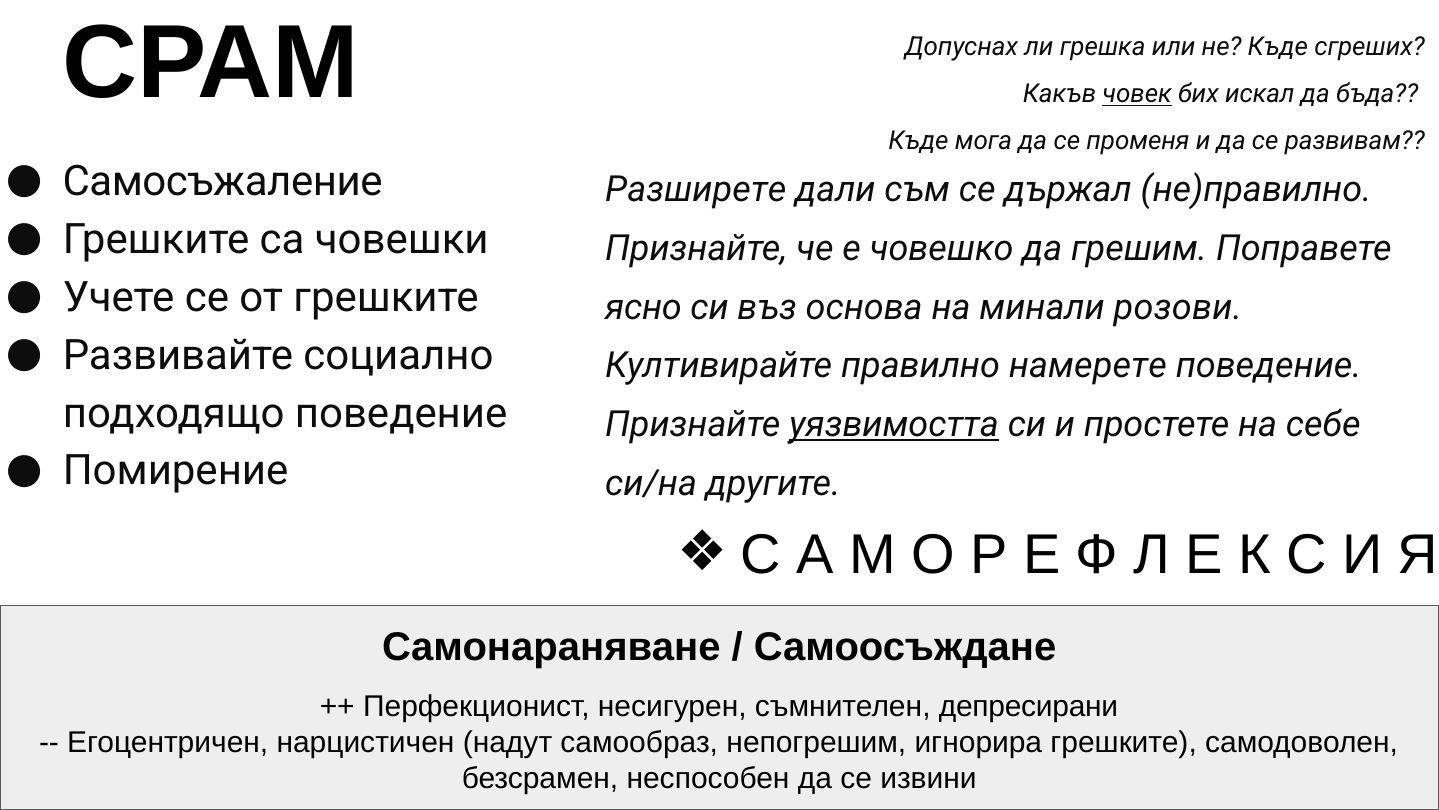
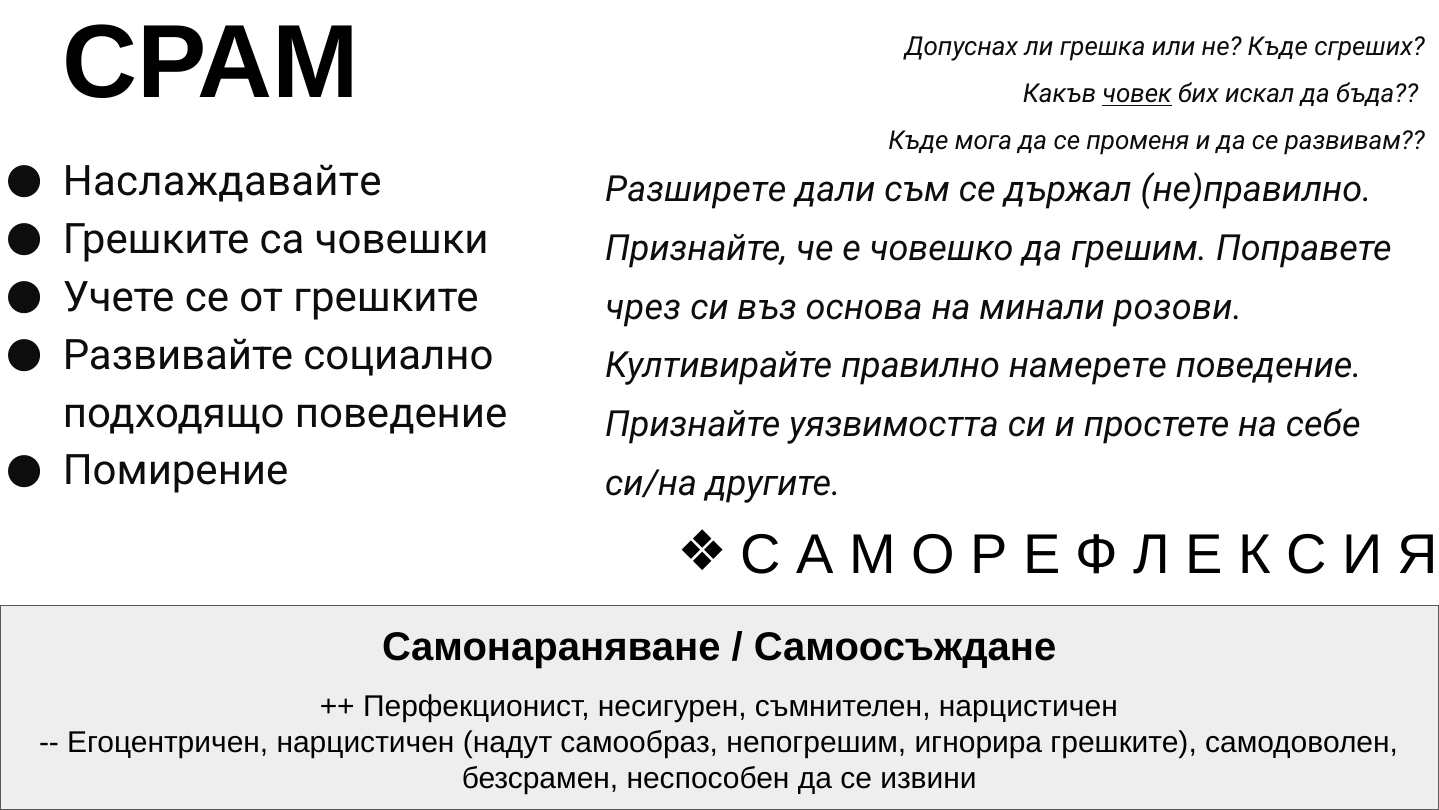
Самосъжаление: Самосъжаление -> Наслаждавайте
ясно: ясно -> чрез
уязвимостта underline: present -> none
съмнителен депресирани: депресирани -> нарцистичен
